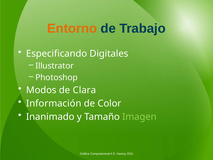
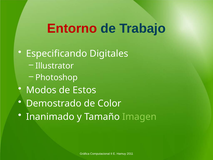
Entorno colour: orange -> red
Clara: Clara -> Estos
Información: Información -> Demostrado
